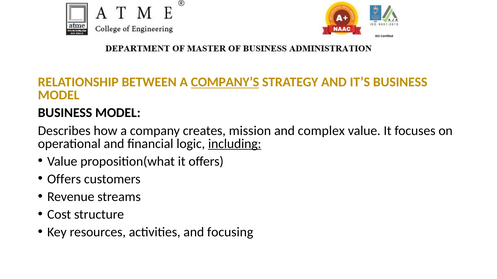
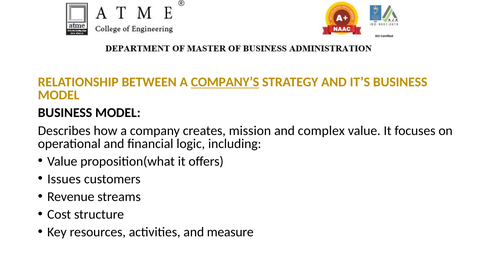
including underline: present -> none
Offers at (64, 179): Offers -> Issues
focusing: focusing -> measure
